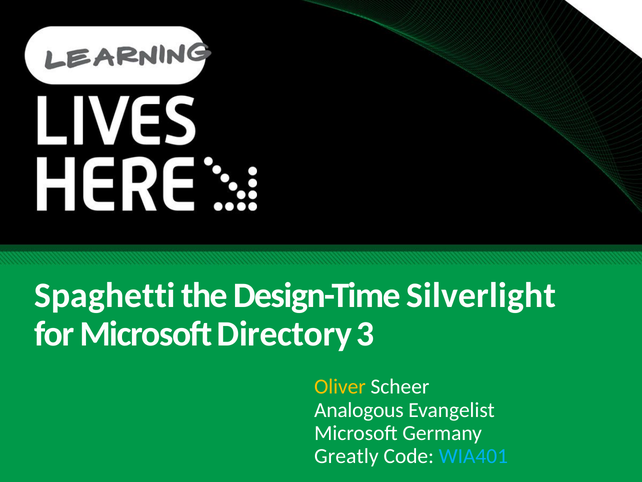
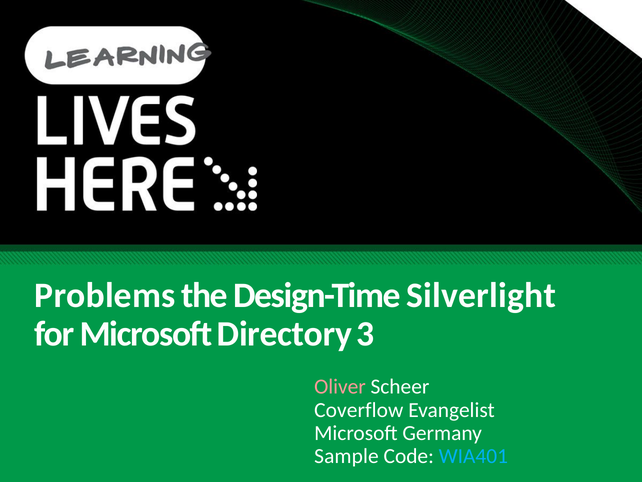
Spaghetti: Spaghetti -> Problems
Oliver colour: yellow -> pink
Analogous: Analogous -> Coverflow
Greatly: Greatly -> Sample
